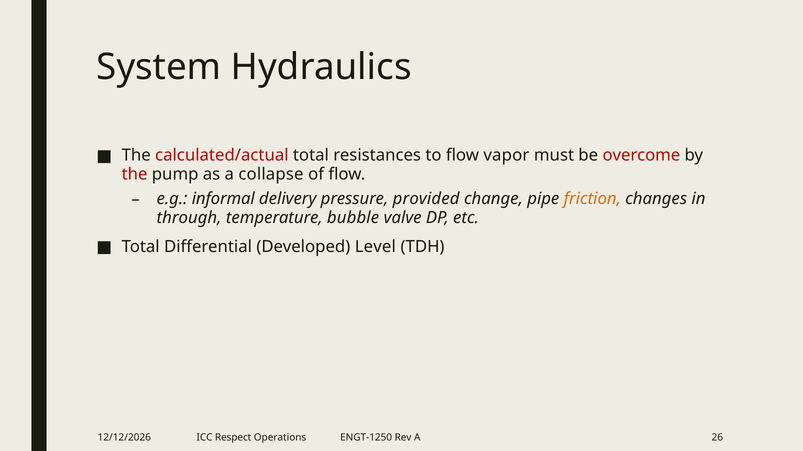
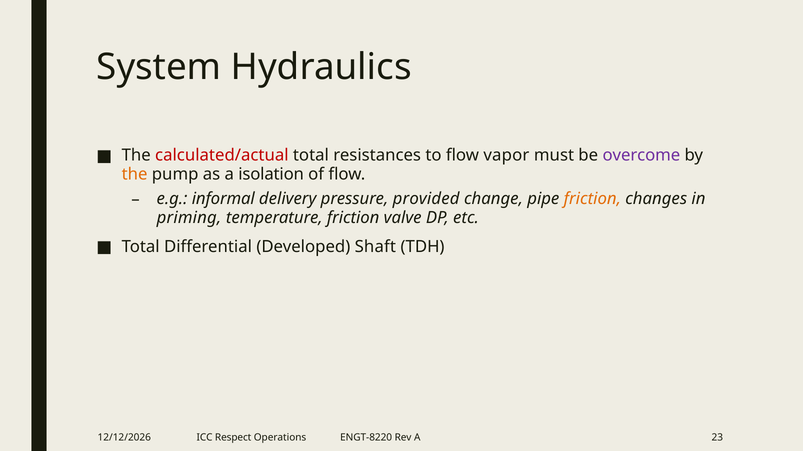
overcome colour: red -> purple
the at (135, 175) colour: red -> orange
collapse: collapse -> isolation
through: through -> priming
temperature bubble: bubble -> friction
Level: Level -> Shaft
ENGT-1250: ENGT-1250 -> ENGT-8220
26: 26 -> 23
